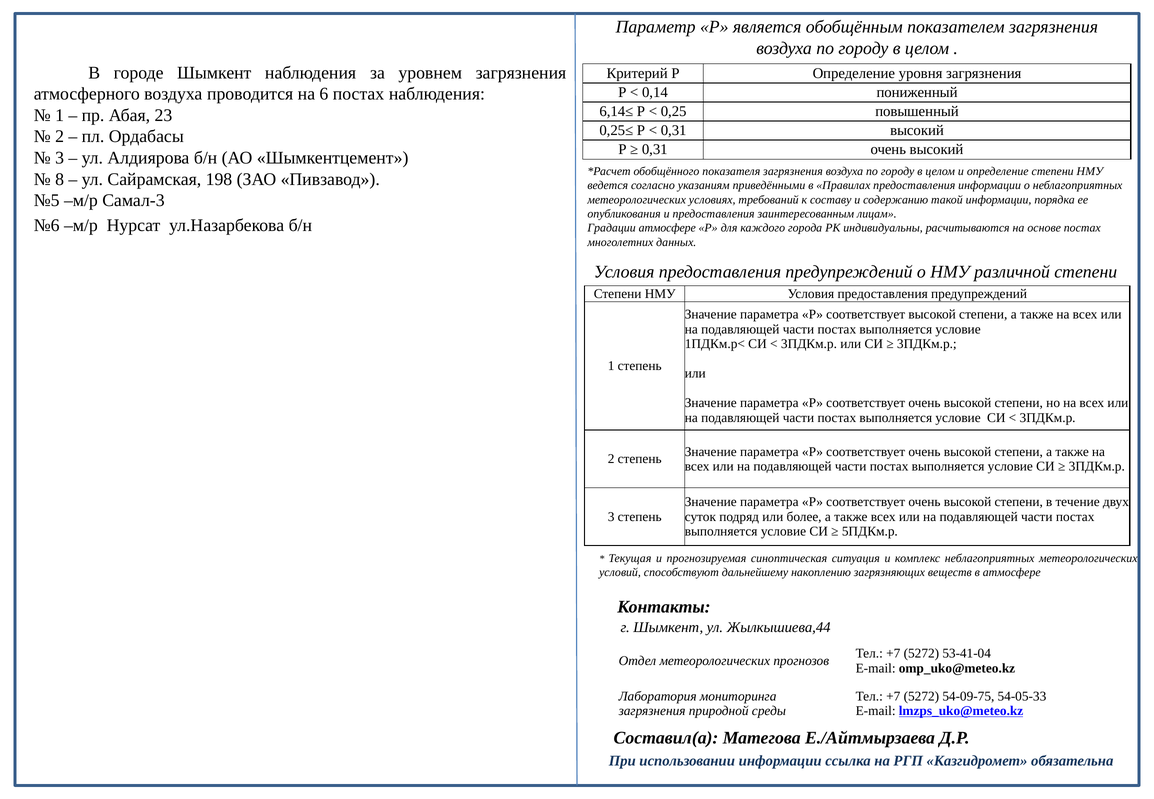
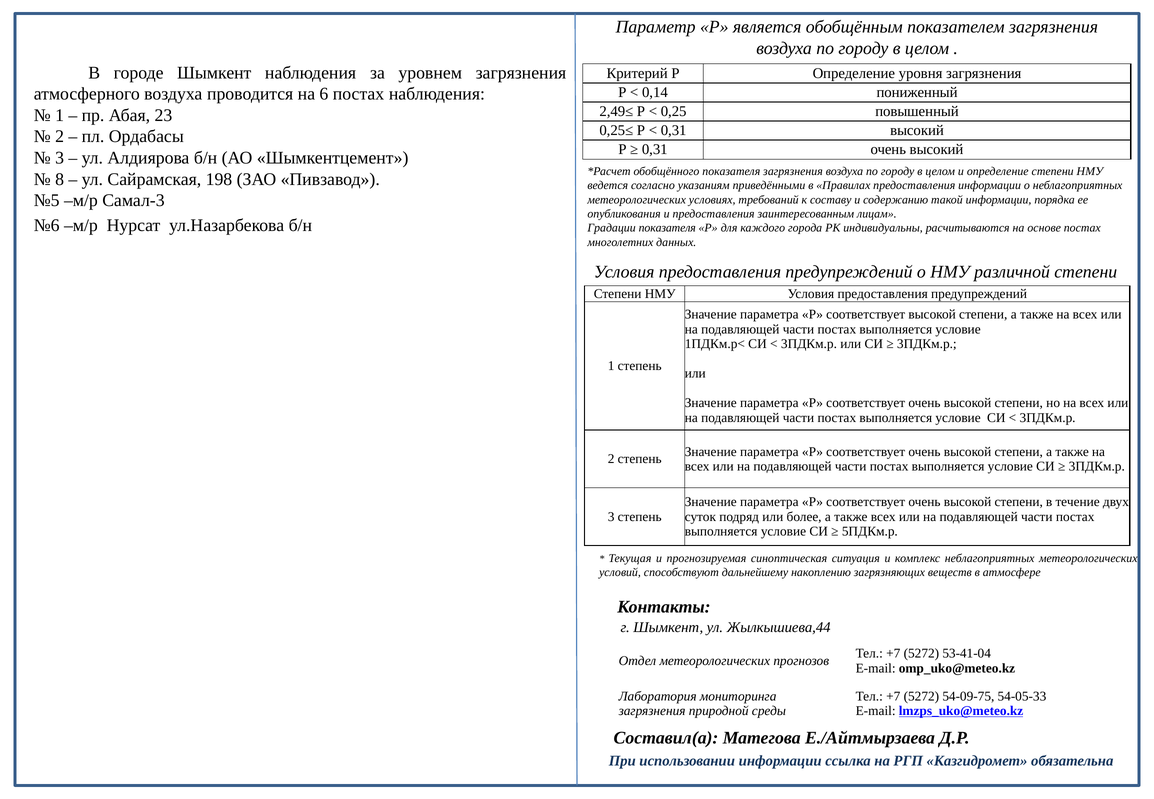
6,14≤: 6,14≤ -> 2,49≤
Градации атмосфере: атмосфере -> показателя
